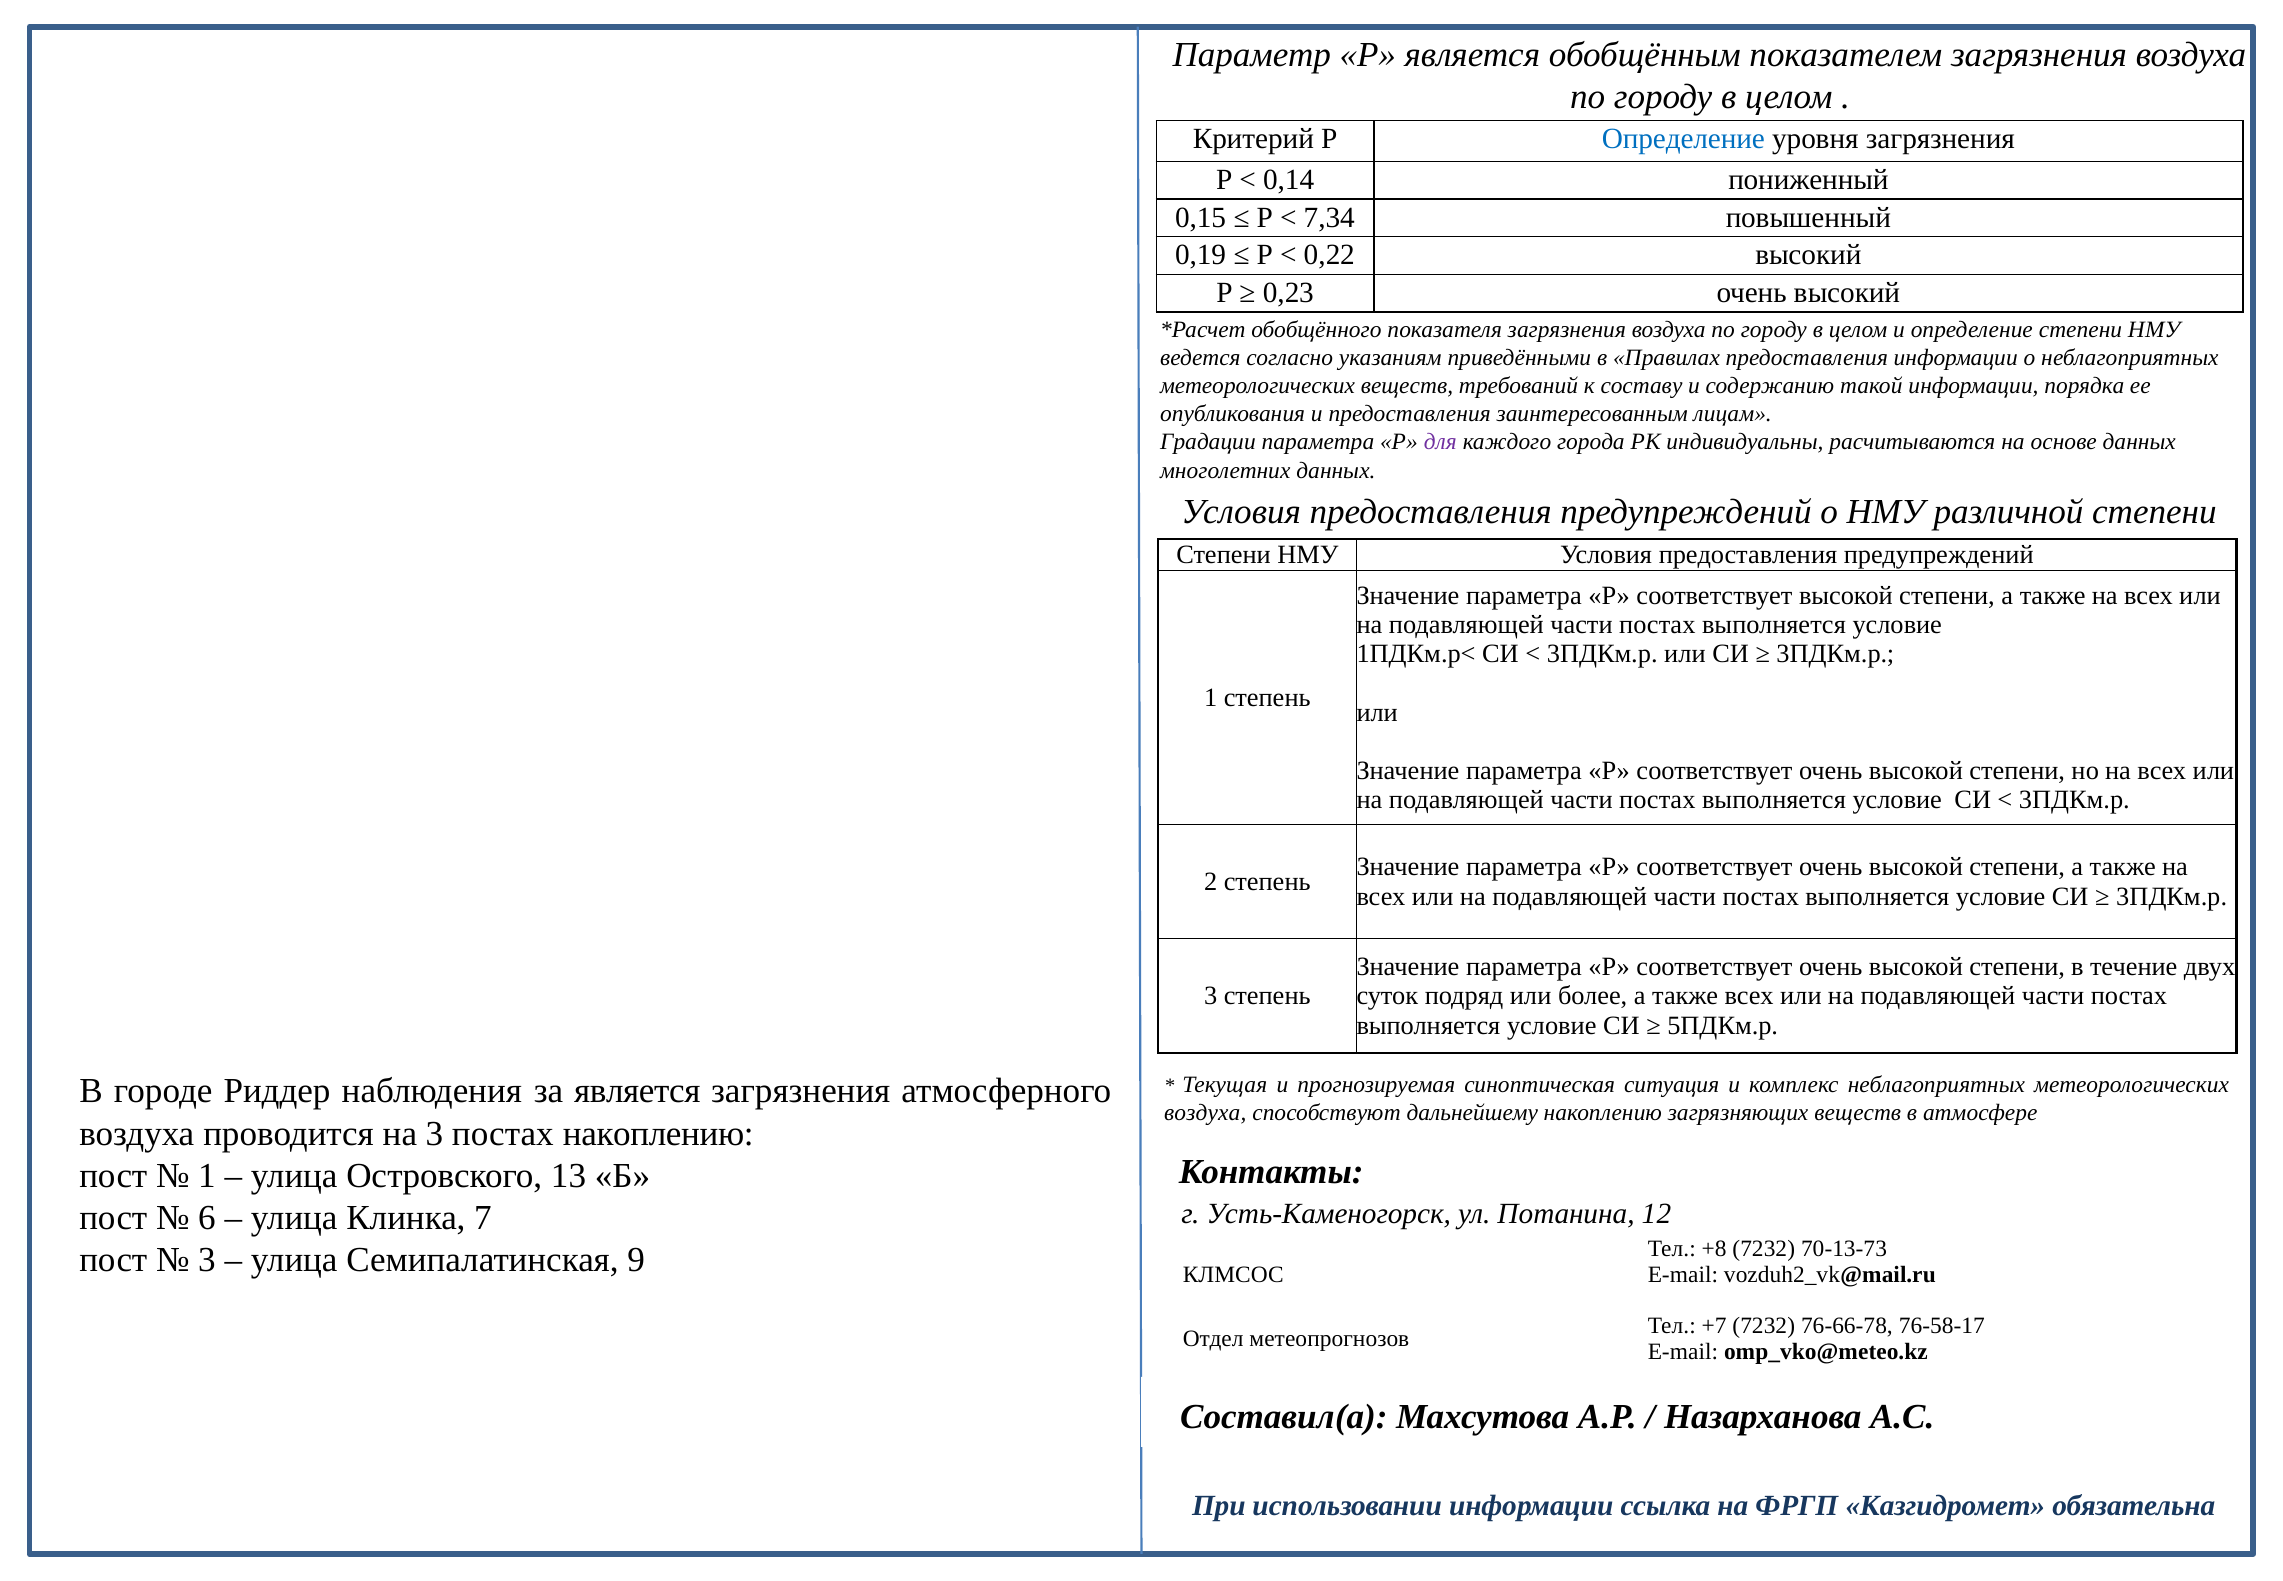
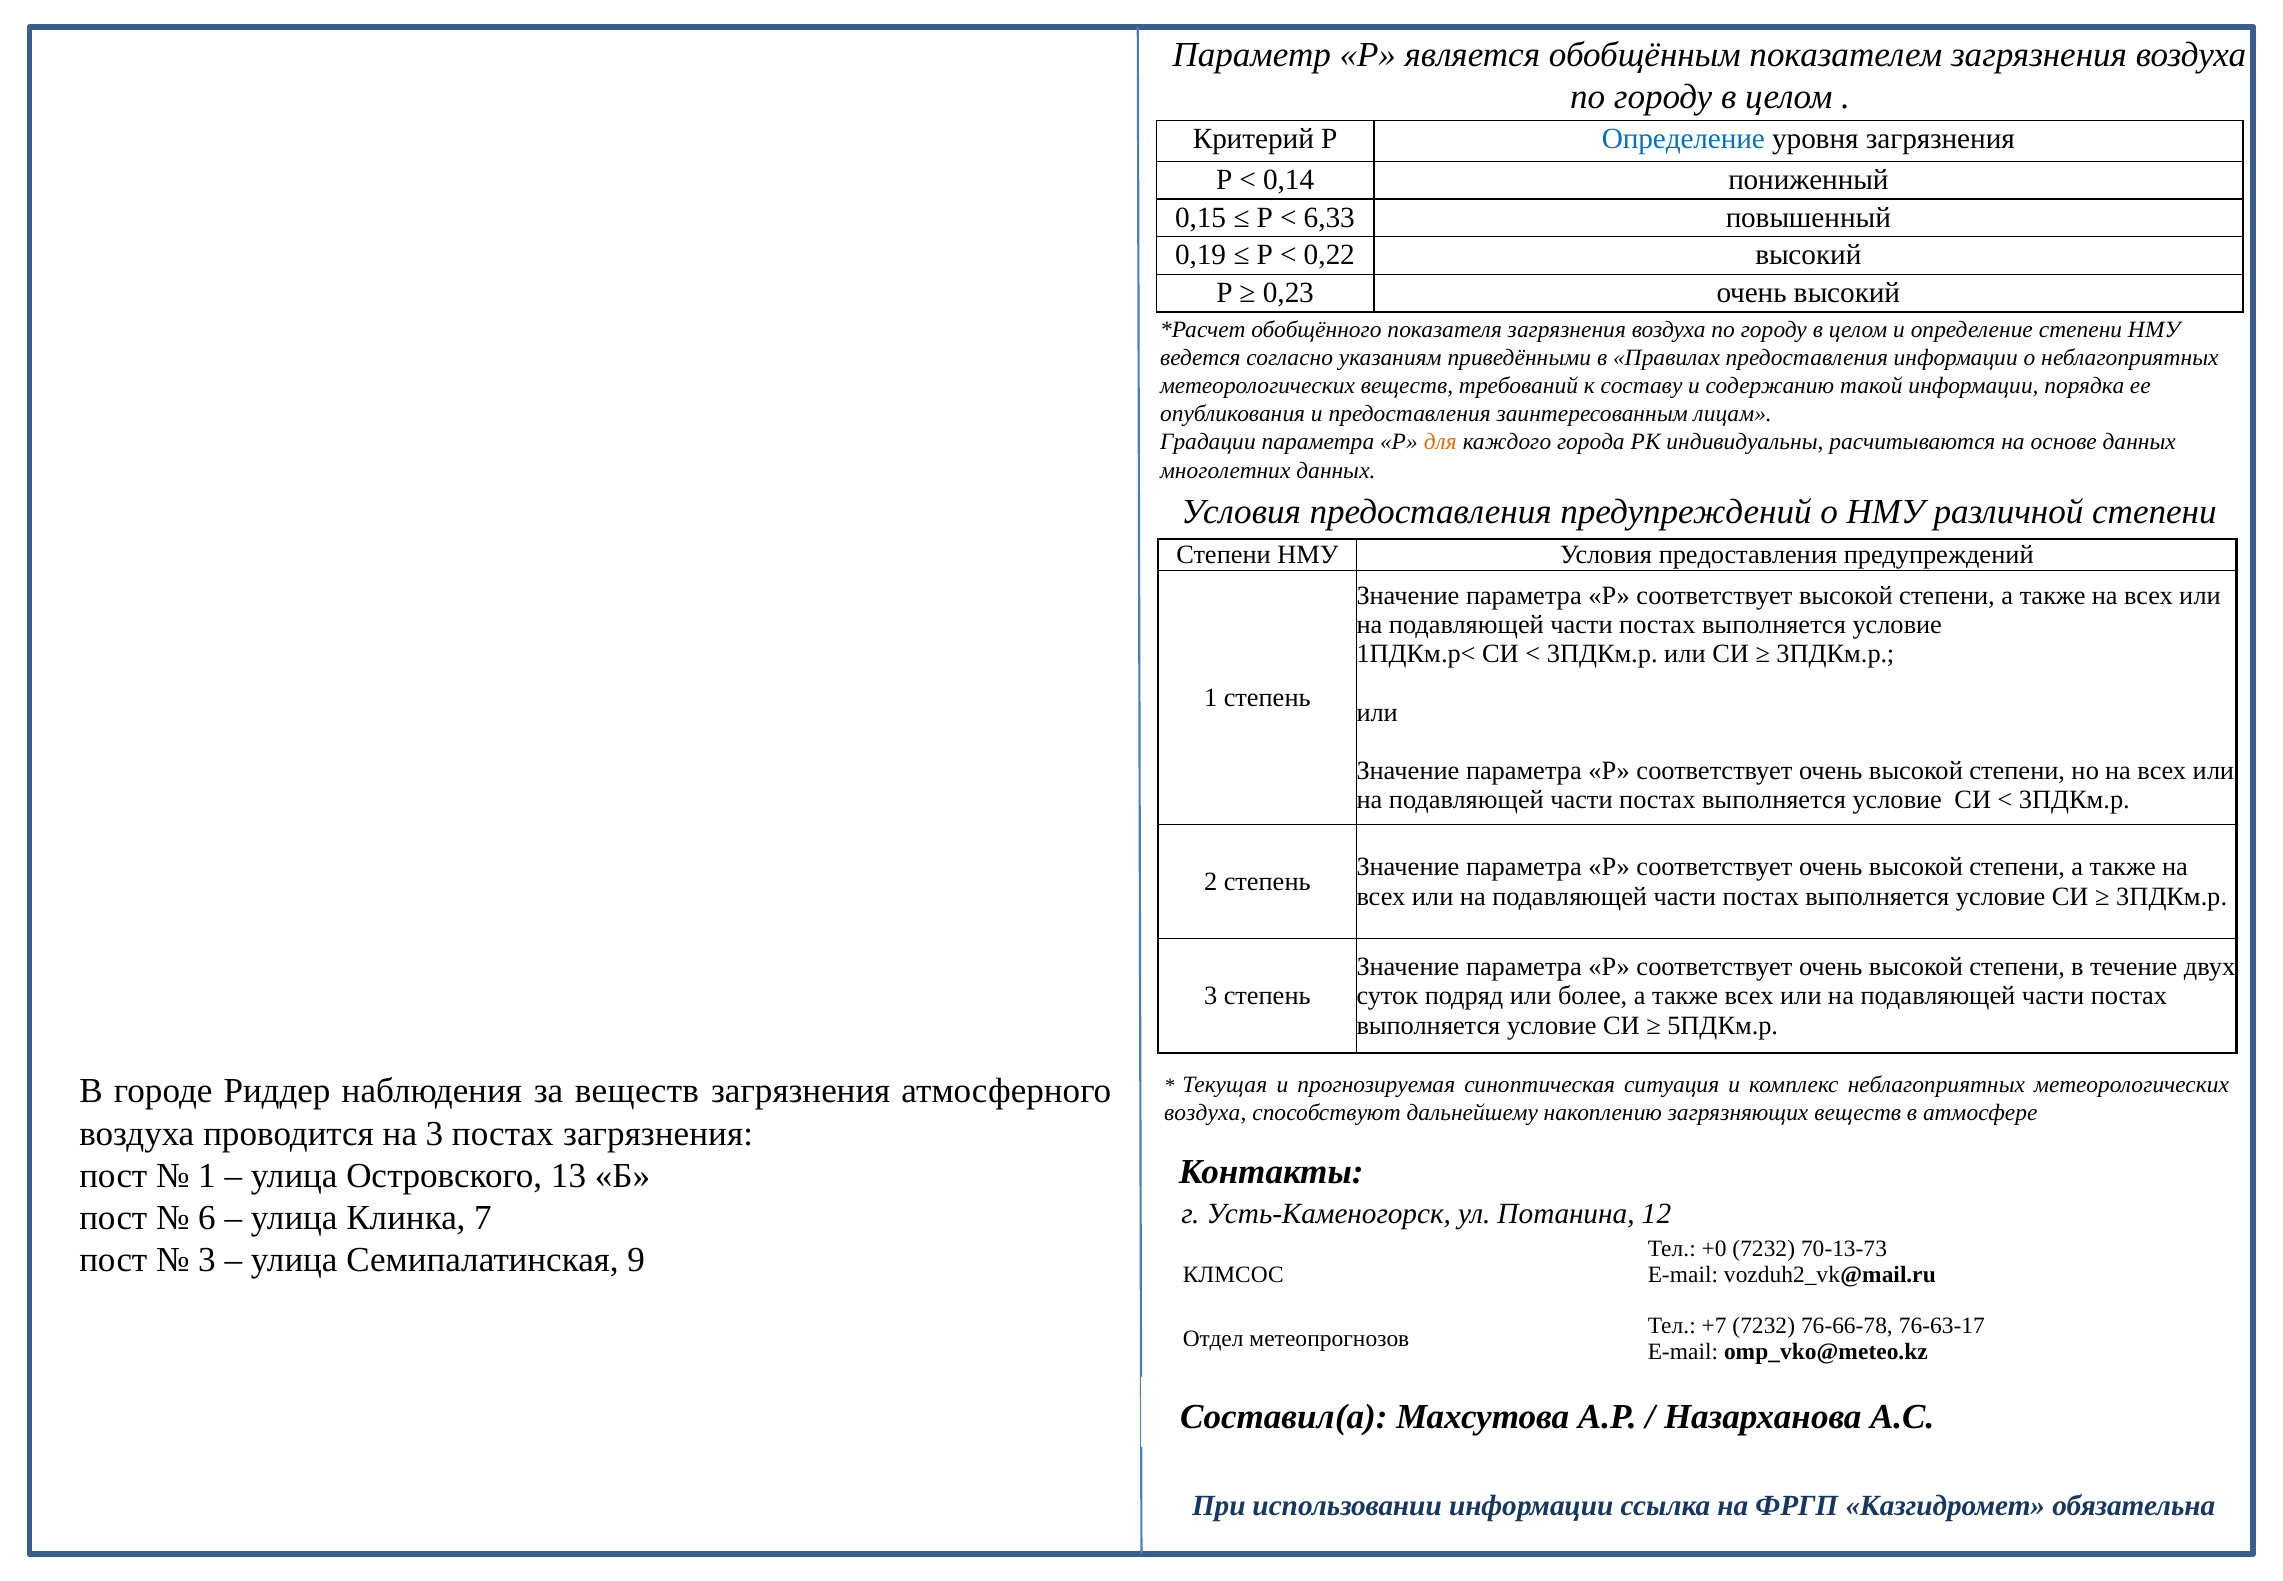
7,34: 7,34 -> 6,33
для colour: purple -> orange
за является: является -> веществ
постах накоплению: накоплению -> загрязнения
+8: +8 -> +0
76-58-17: 76-58-17 -> 76-63-17
